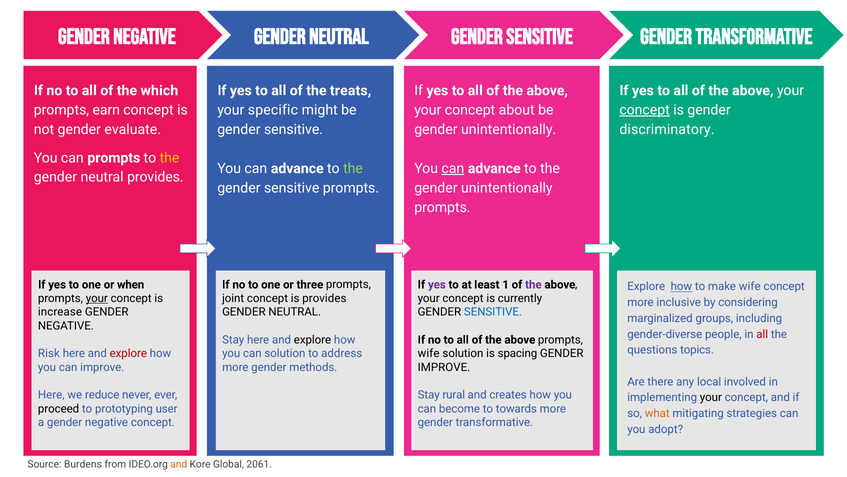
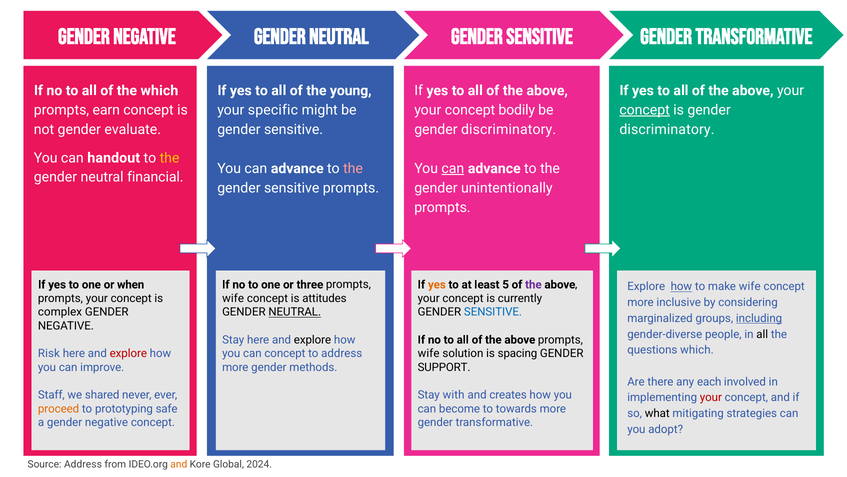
treats: treats -> young
about: about -> bodily
unintentionally at (509, 129): unintentionally -> discriminatory
can prompts: prompts -> handout
the at (353, 168) colour: light green -> pink
neutral provides: provides -> financial
yes at (437, 284) colour: purple -> orange
1: 1 -> 5
your at (97, 298) underline: present -> none
joint at (233, 298): joint -> wife
is provides: provides -> attitudes
increase: increase -> complex
NEUTRAL at (295, 312) underline: none -> present
including underline: none -> present
all at (762, 334) colour: red -> black
questions topics: topics -> which
can solution: solution -> concept
IMPROVE at (444, 367): IMPROVE -> SUPPORT
local: local -> each
Here at (51, 395): Here -> Staff
reduce: reduce -> shared
rural: rural -> with
your at (711, 397) colour: black -> red
proceed colour: black -> orange
user: user -> safe
what colour: orange -> black
Source Burdens: Burdens -> Address
2061: 2061 -> 2024
